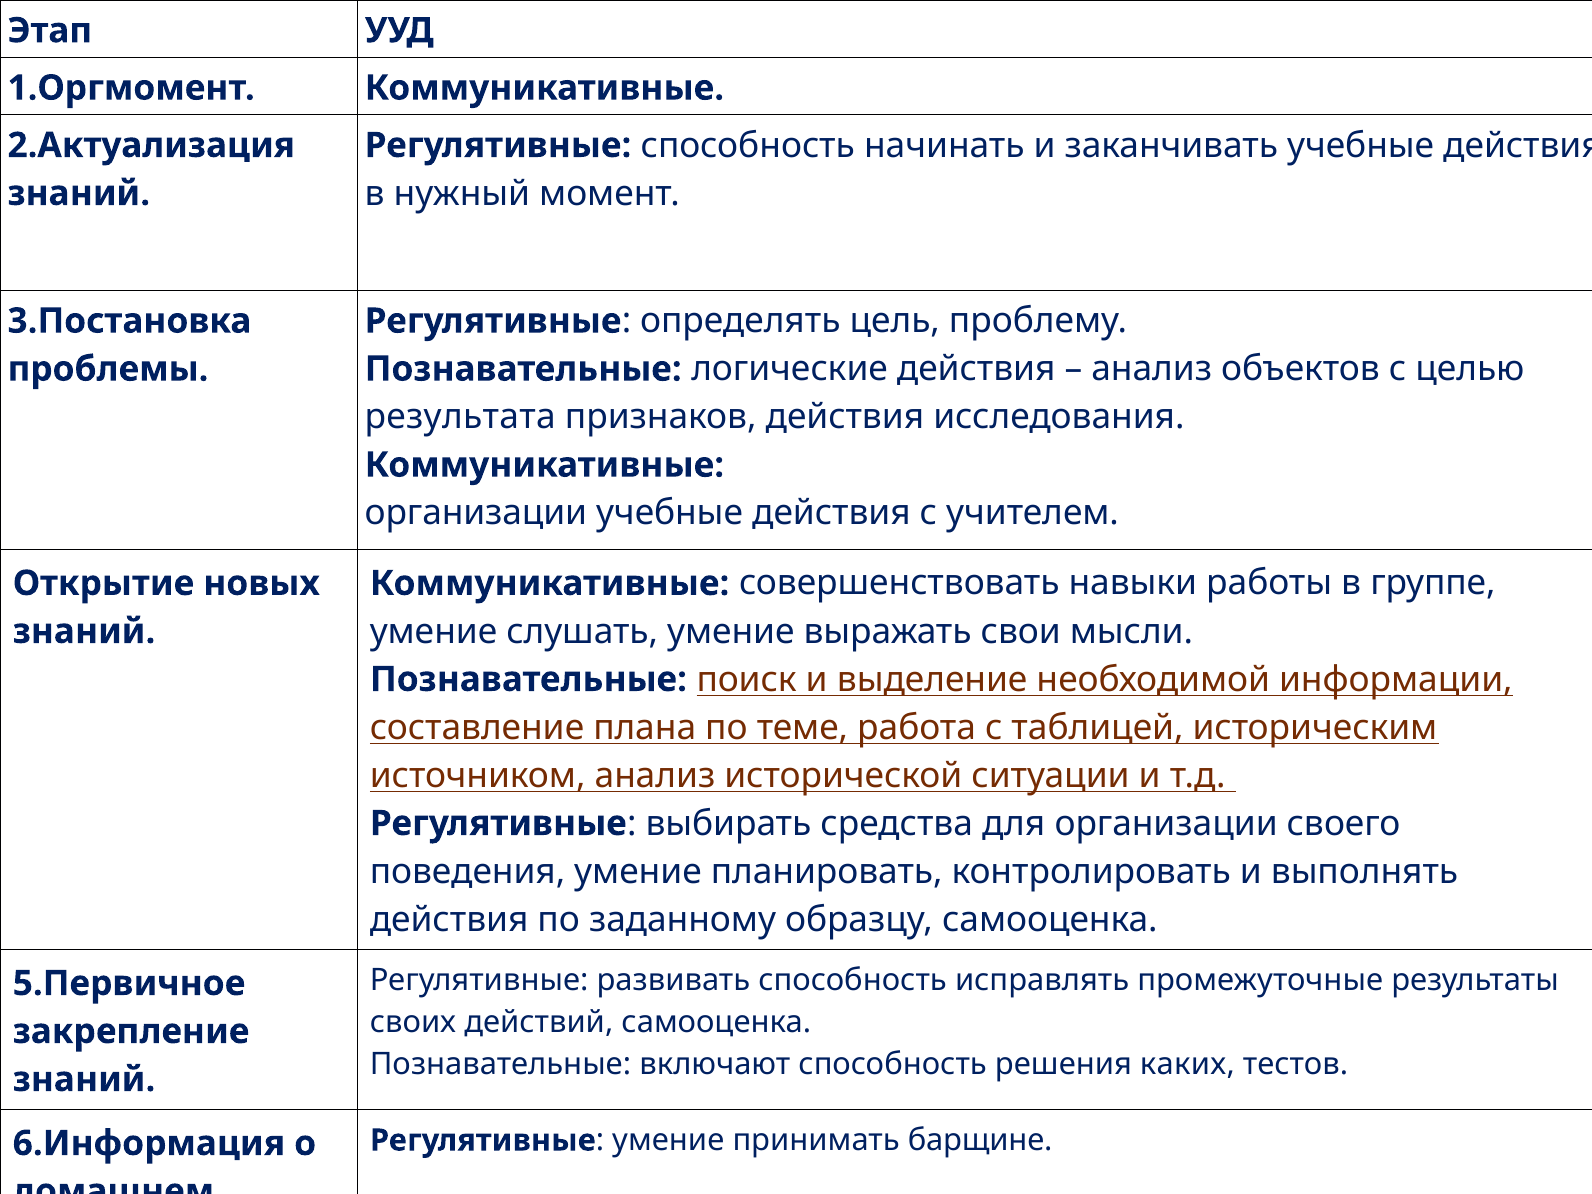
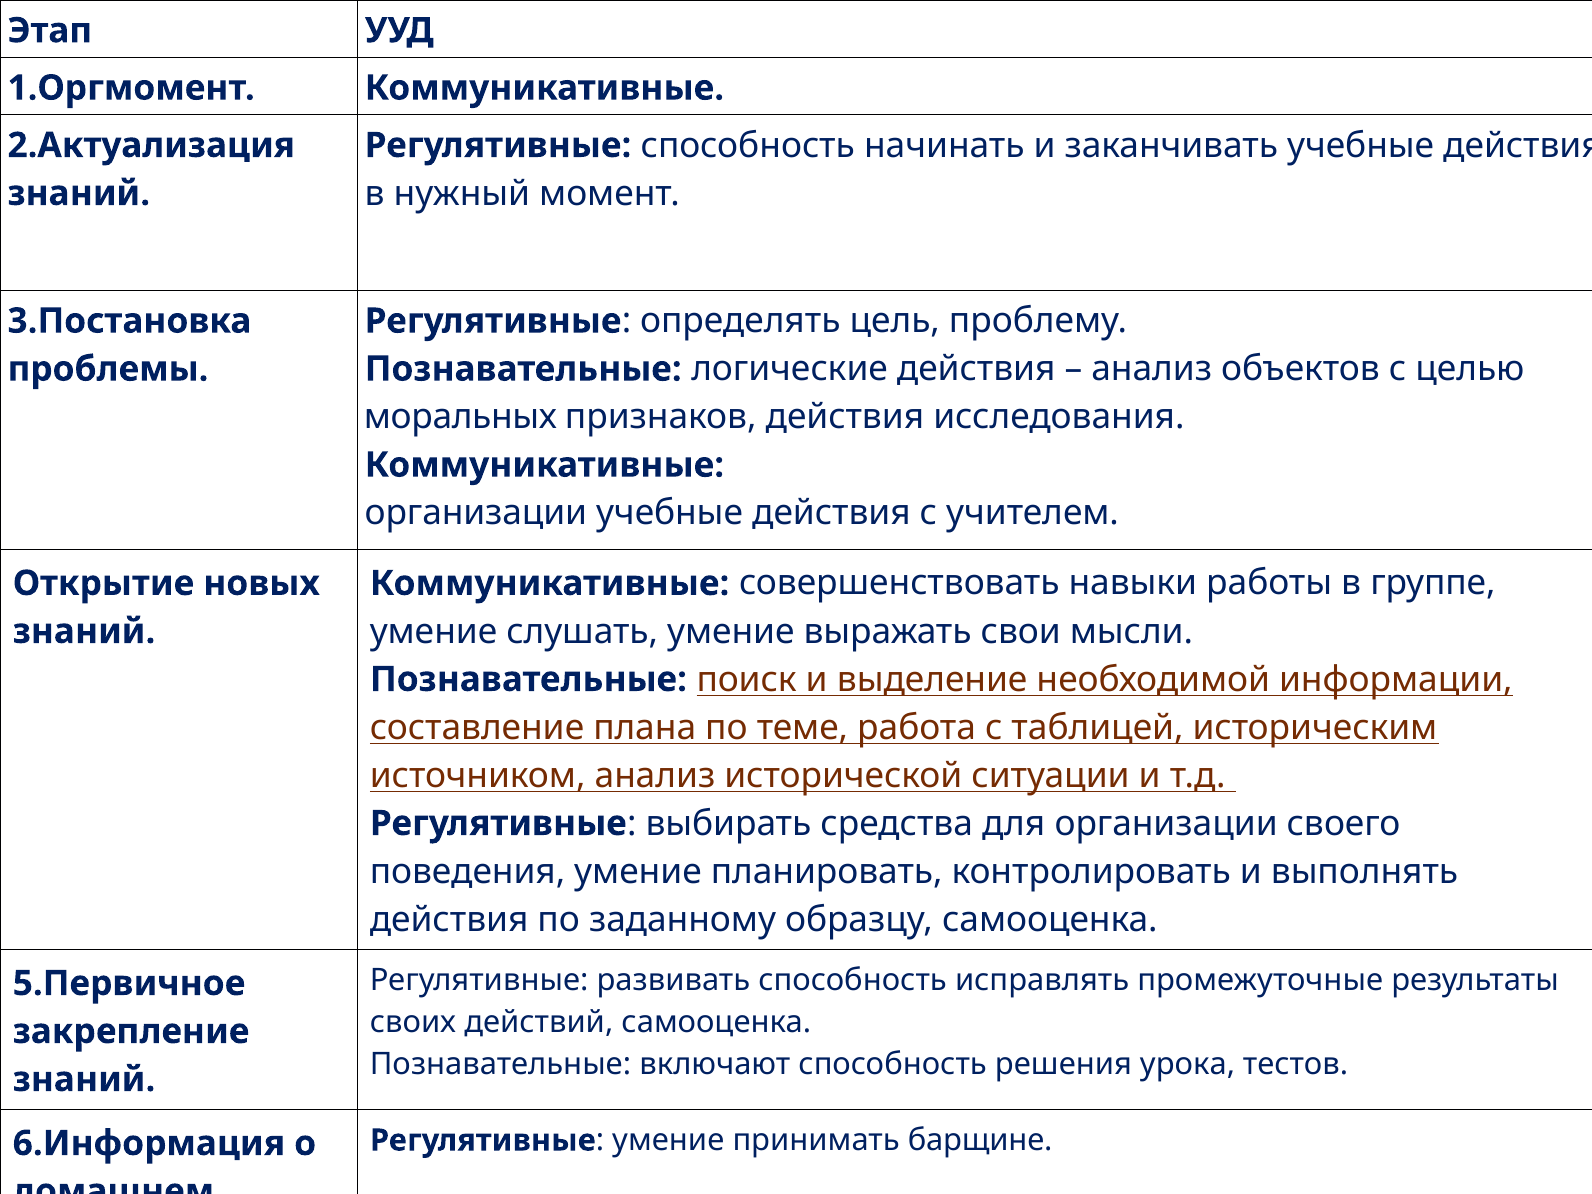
результата at (460, 417): результата -> моральных
каких: каких -> урока
